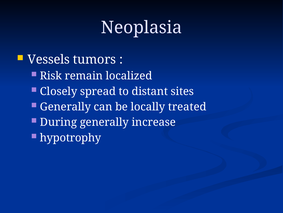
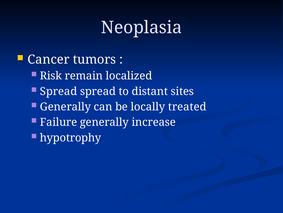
Vessels: Vessels -> Cancer
Closely at (59, 91): Closely -> Spread
During: During -> Failure
